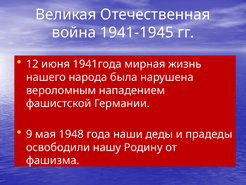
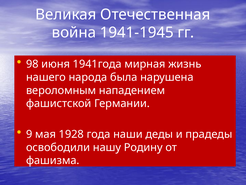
12: 12 -> 98
1948: 1948 -> 1928
